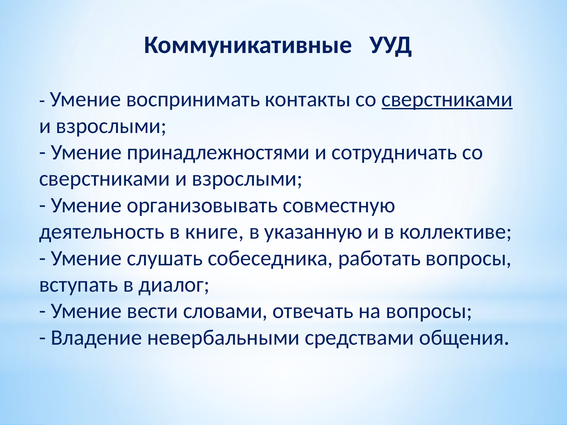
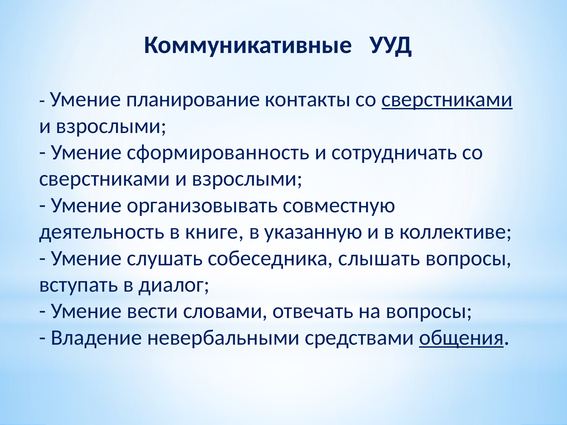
воспринимать: воспринимать -> планирование
принадлежностями: принадлежностями -> сформированность
работать: работать -> слышать
общения underline: none -> present
